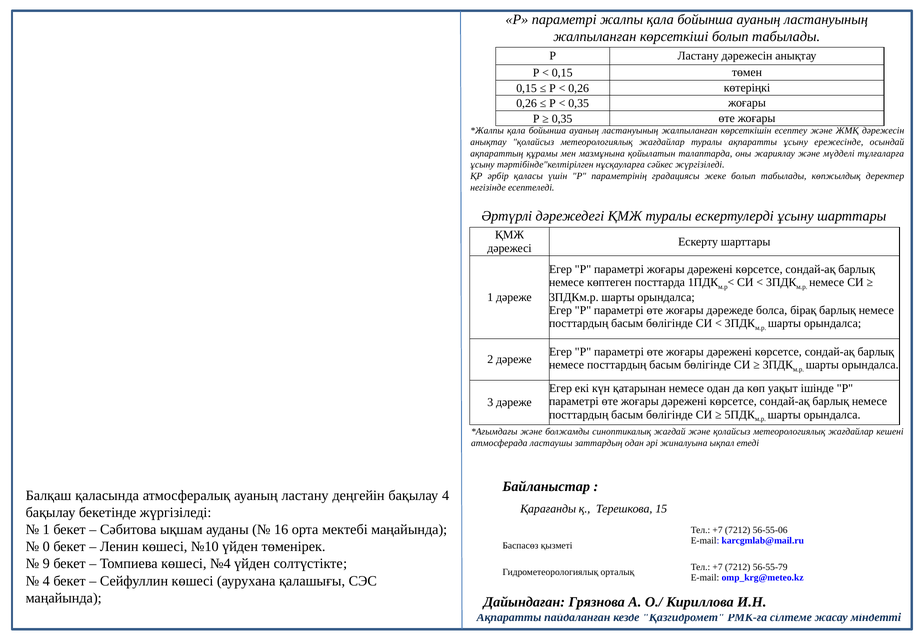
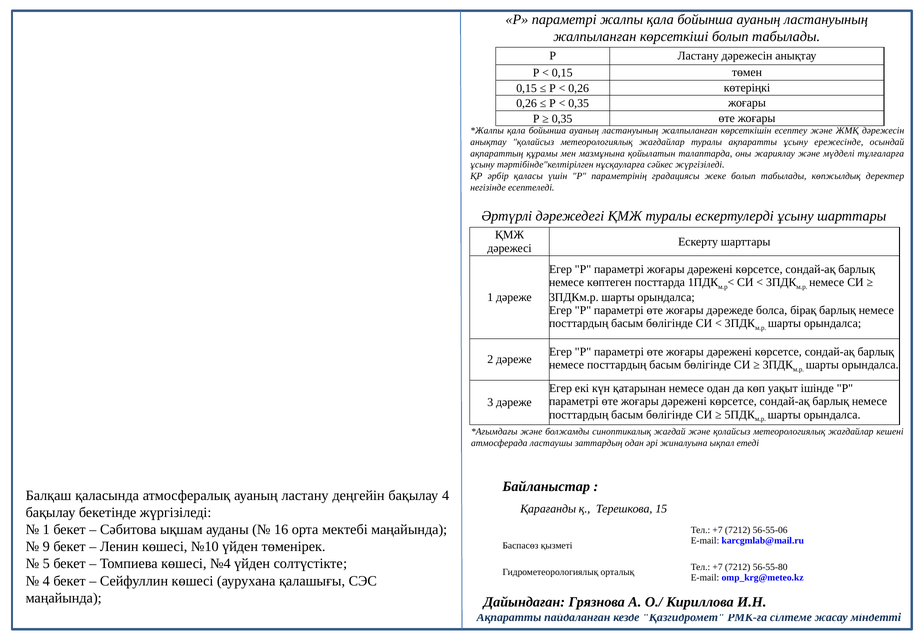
0: 0 -> 9
9: 9 -> 5
56-55-79: 56-55-79 -> 56-55-80
